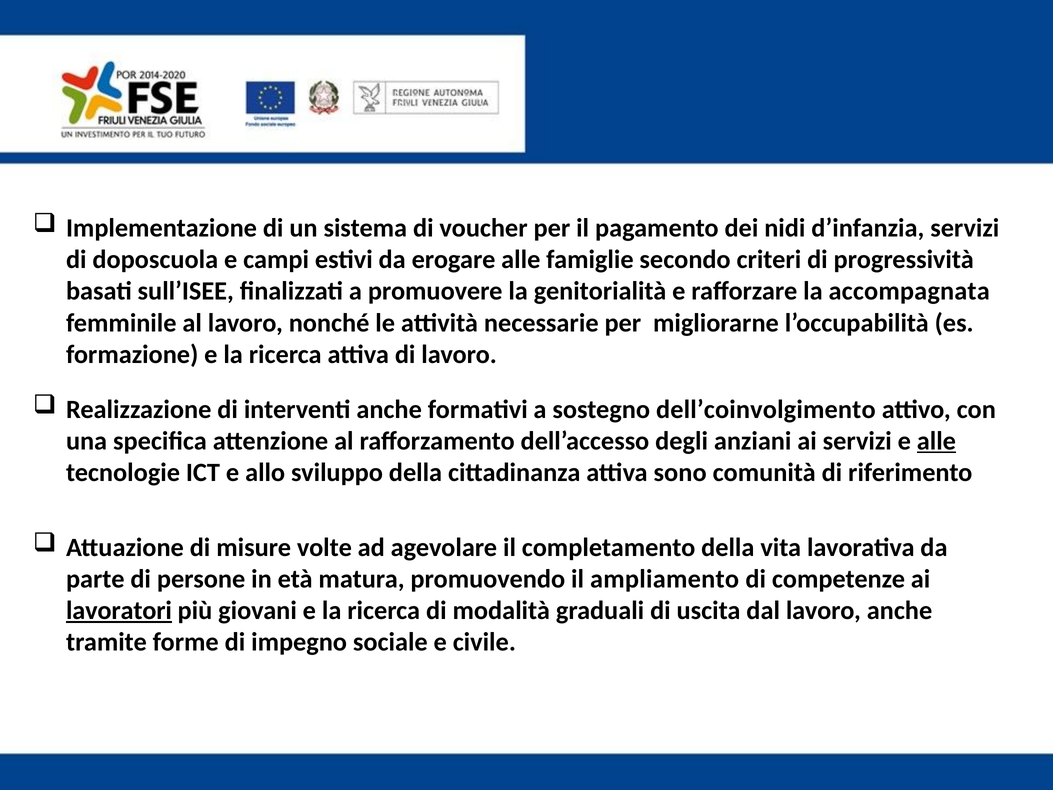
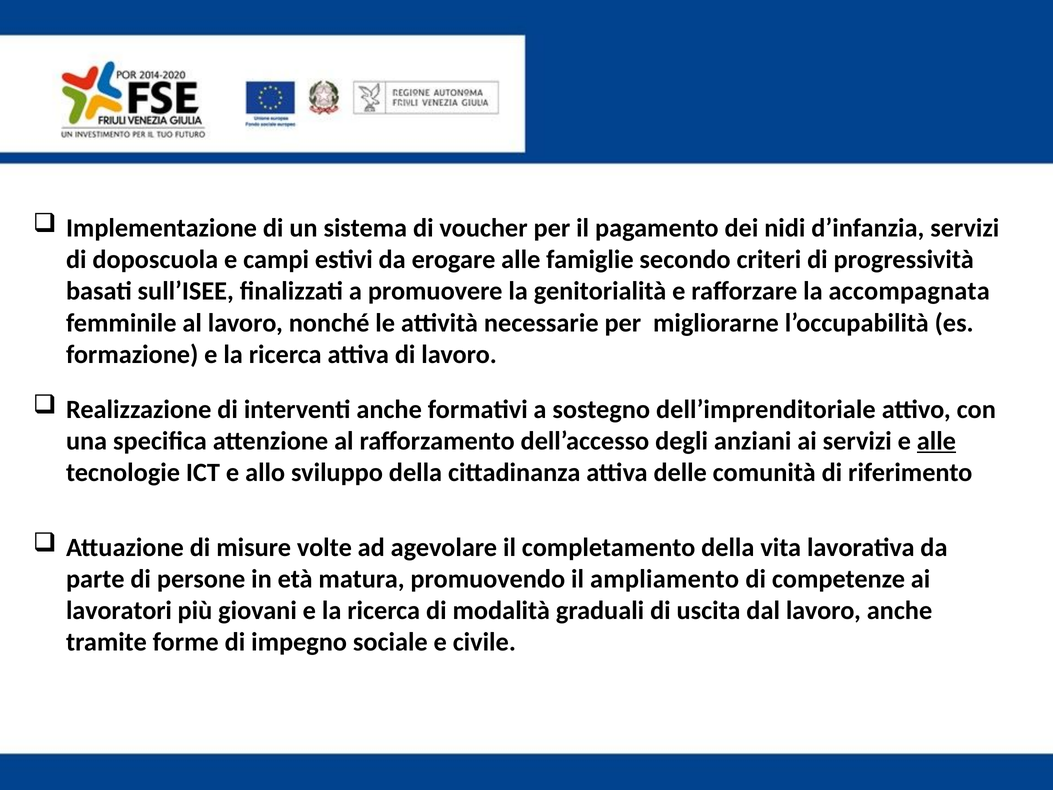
dell’coinvolgimento: dell’coinvolgimento -> dell’imprenditoriale
sono: sono -> delle
lavoratori underline: present -> none
